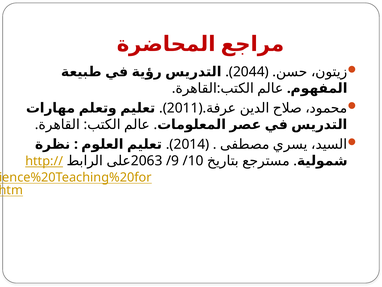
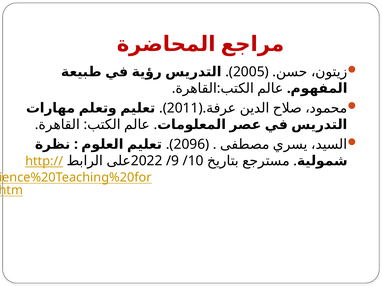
2044: 2044 -> 2005
2014: 2014 -> 2096
2063: 2063 -> 2022
